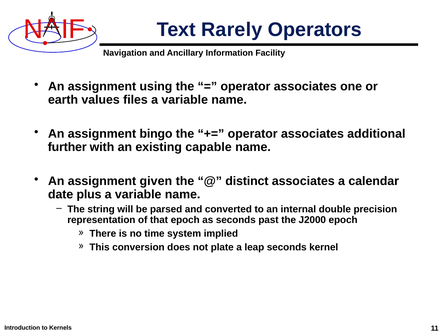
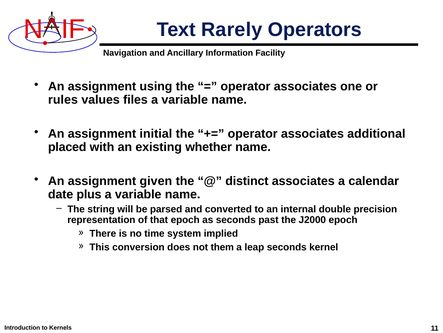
earth: earth -> rules
bingo: bingo -> initial
further: further -> placed
capable: capable -> whether
plate: plate -> them
